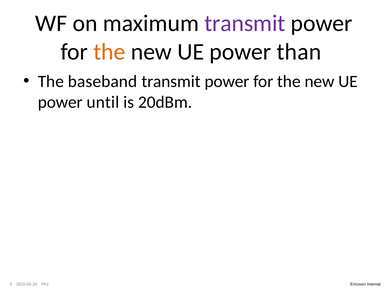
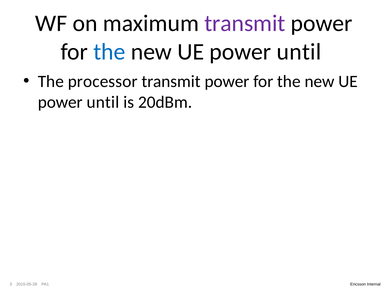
the at (109, 52) colour: orange -> blue
than at (299, 52): than -> until
baseband: baseband -> processor
